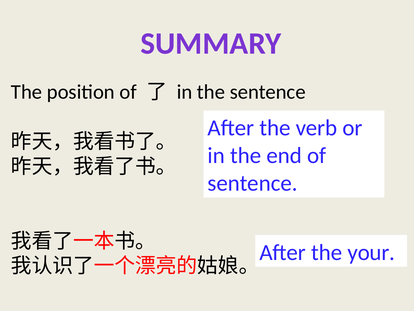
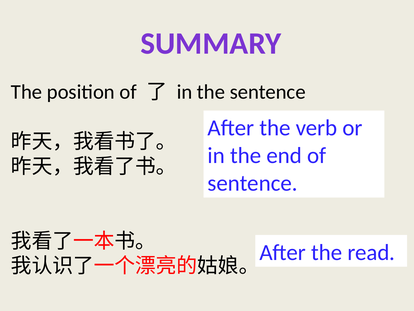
your: your -> read
